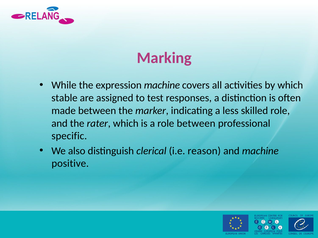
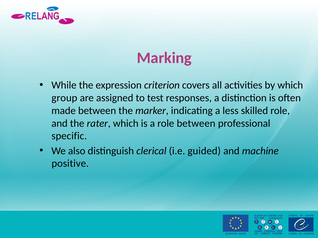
expression machine: machine -> criterion
stable: stable -> group
reason: reason -> guided
